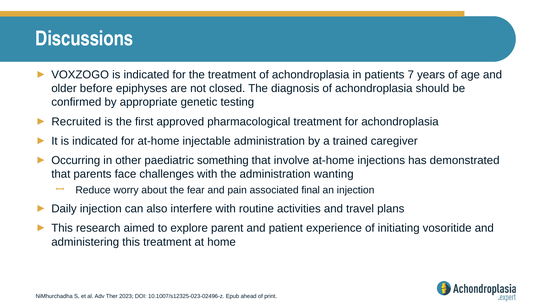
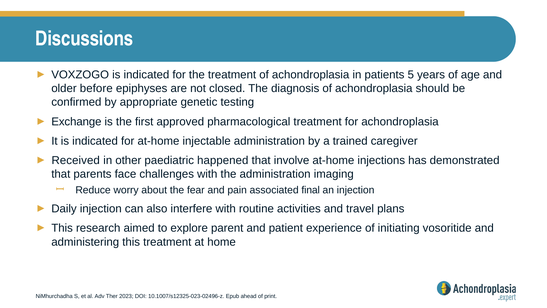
7: 7 -> 5
Recruited: Recruited -> Exchange
Occurring: Occurring -> Received
something: something -> happened
wanting: wanting -> imaging
